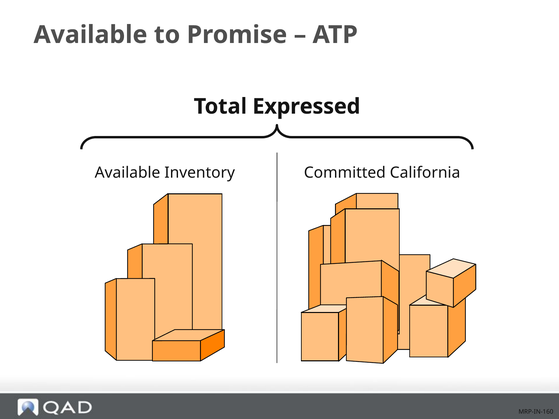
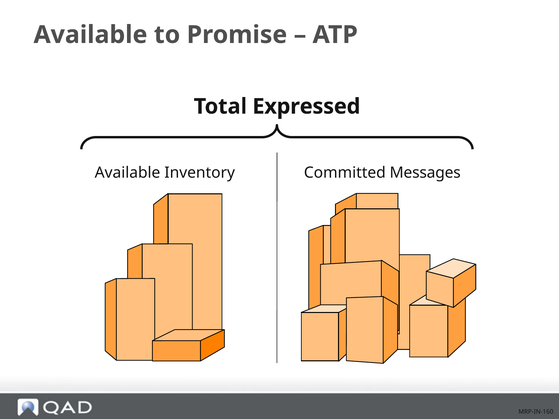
California: California -> Messages
